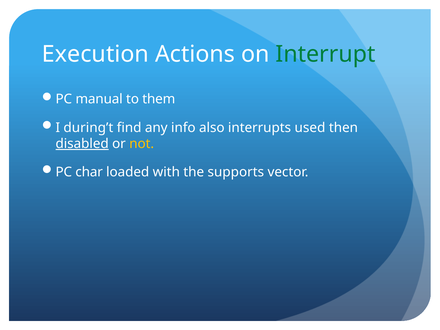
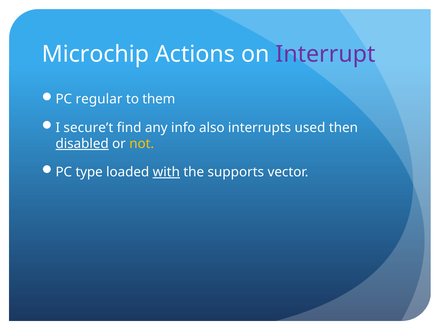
Execution: Execution -> Microchip
Interrupt colour: green -> purple
manual: manual -> regular
during’t: during’t -> secure’t
char: char -> type
with underline: none -> present
